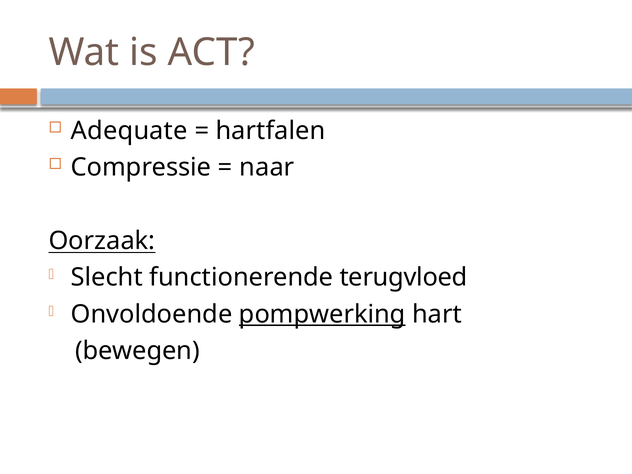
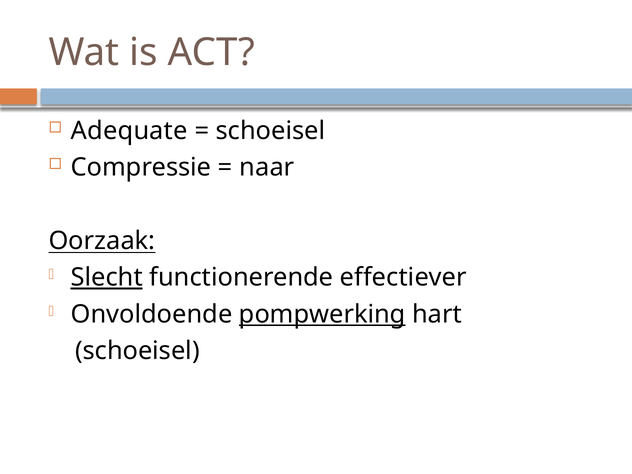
hartfalen at (271, 131): hartfalen -> schoeisel
Slecht underline: none -> present
terugvloed: terugvloed -> effectiever
bewegen at (137, 351): bewegen -> schoeisel
